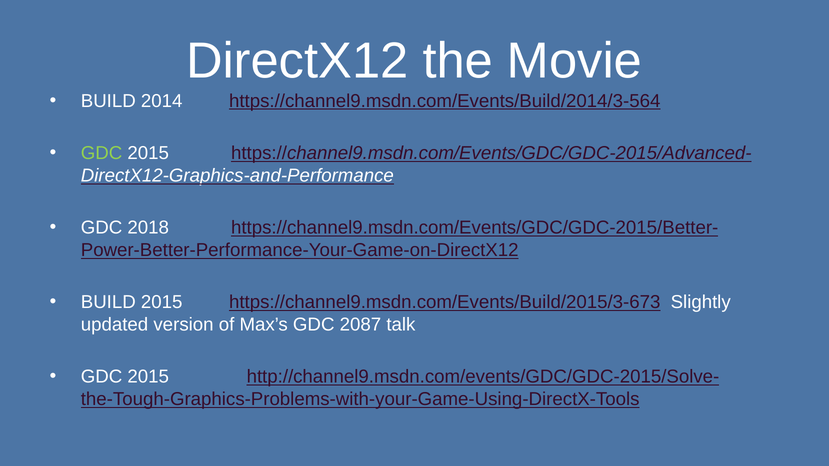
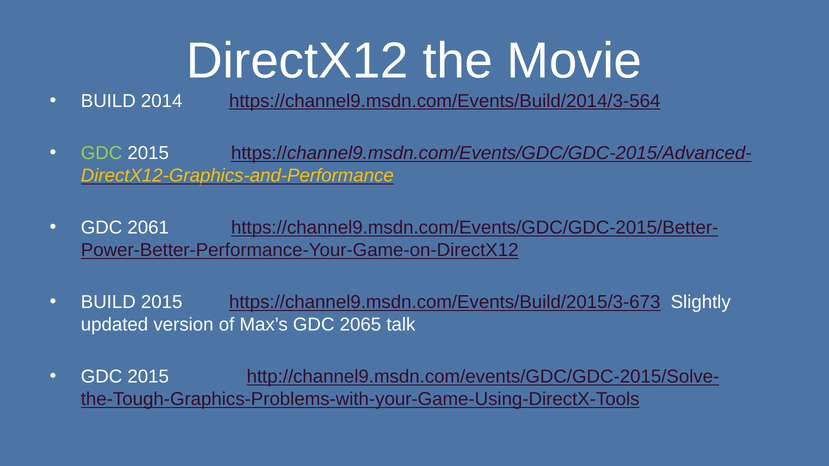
DirectX12-Graphics-and-Performance colour: white -> yellow
2018: 2018 -> 2061
2087: 2087 -> 2065
